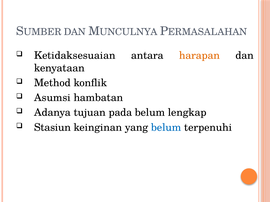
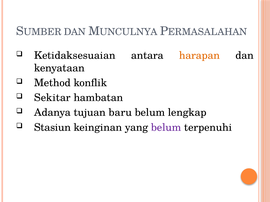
Asumsi: Asumsi -> Sekitar
pada: pada -> baru
belum at (166, 128) colour: blue -> purple
